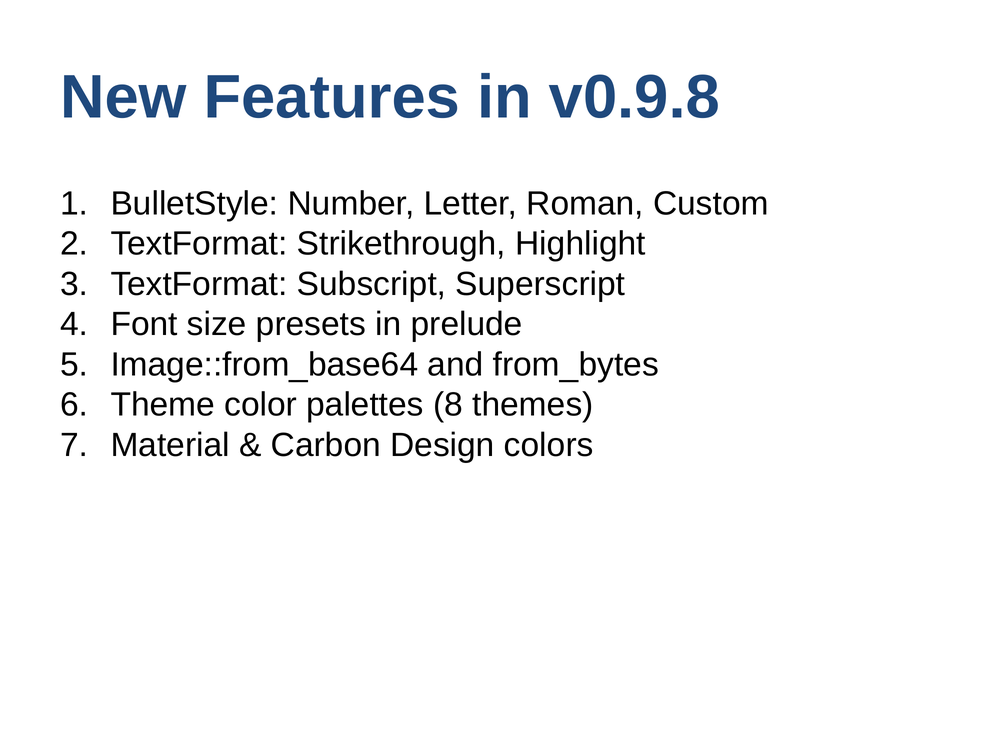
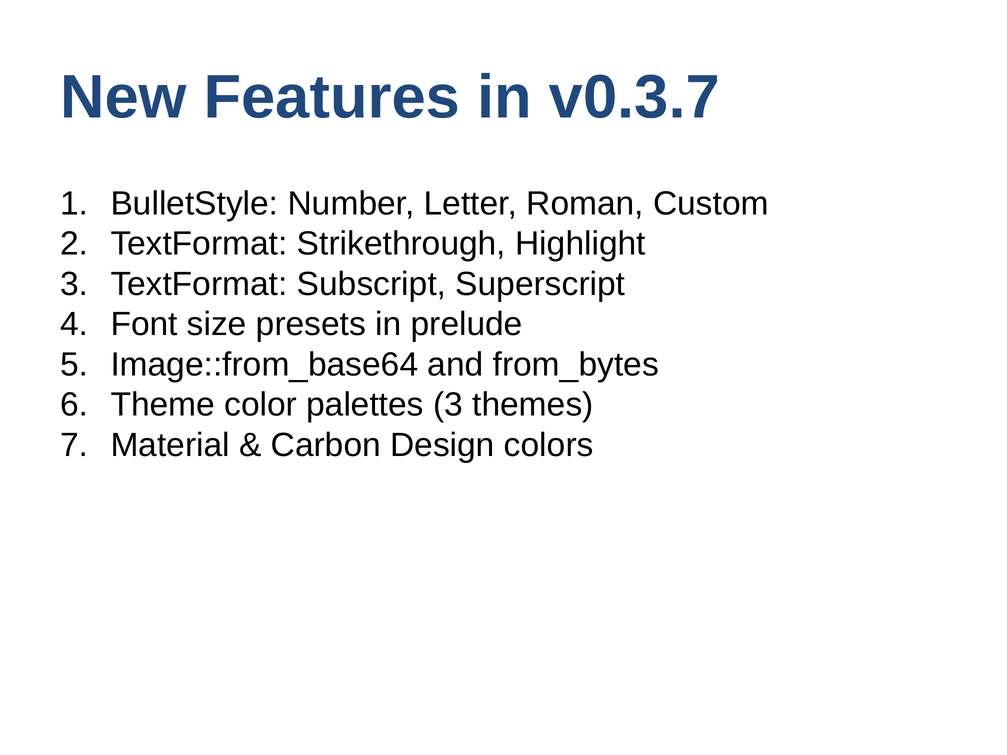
v0.9.8: v0.9.8 -> v0.3.7
palettes 8: 8 -> 3
